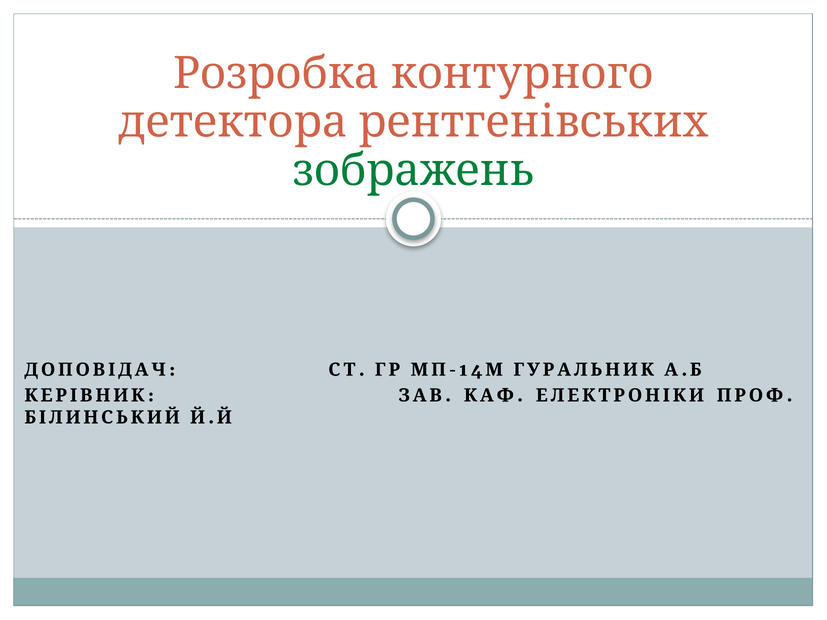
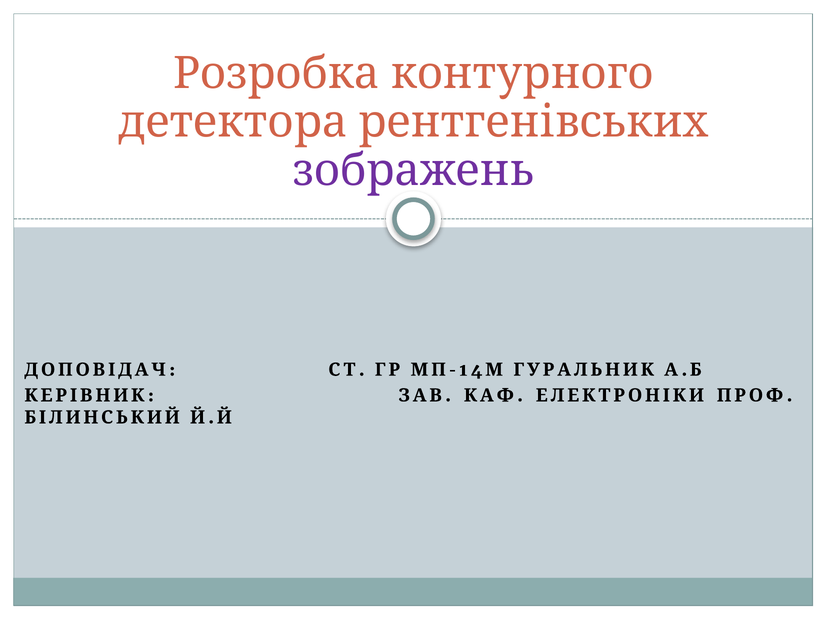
зображень colour: green -> purple
